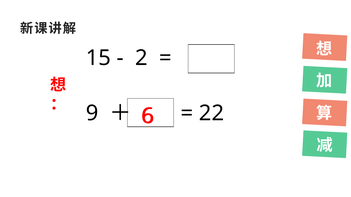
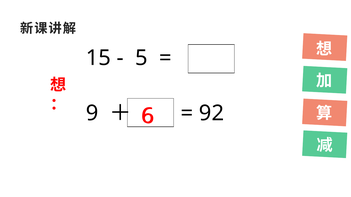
2: 2 -> 5
22: 22 -> 92
